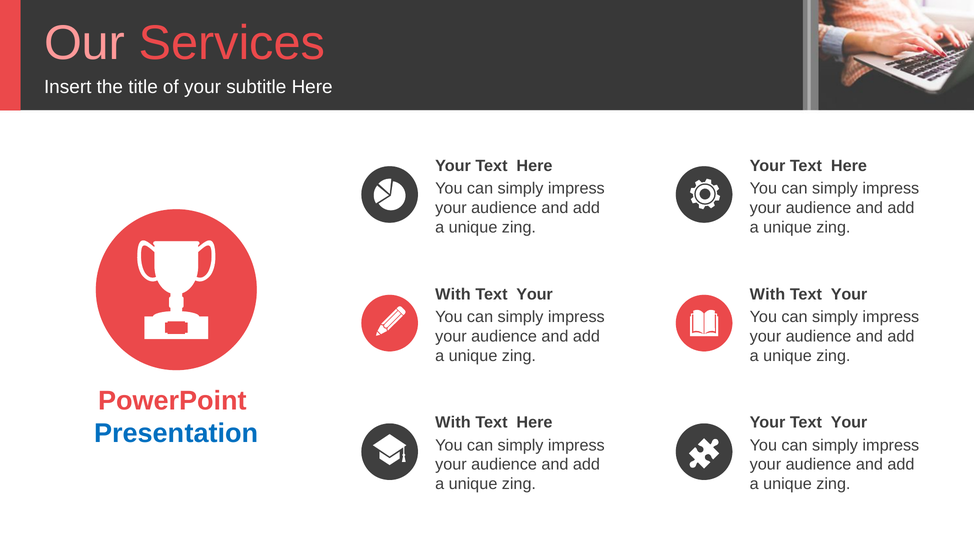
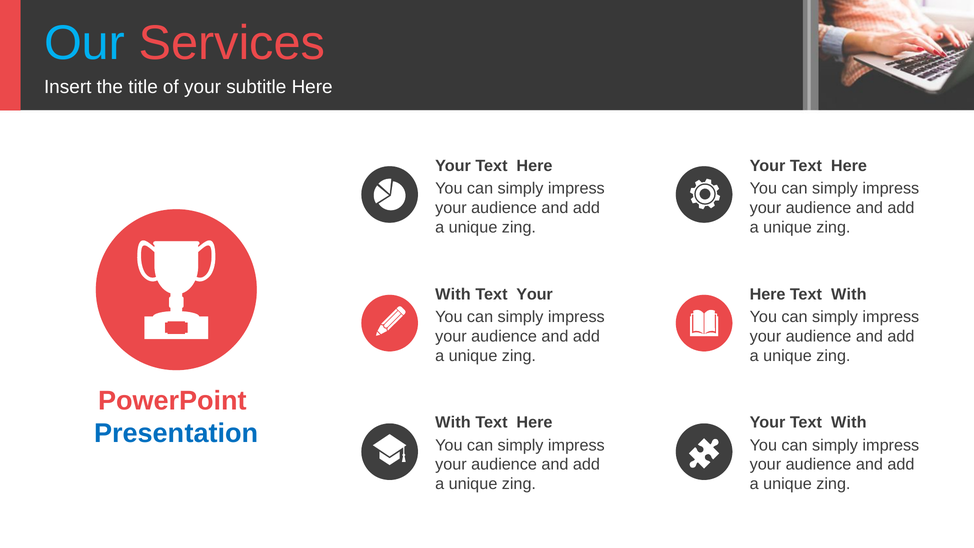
Our colour: pink -> light blue
With at (767, 294): With -> Here
Your at (849, 294): Your -> With
Your Text Your: Your -> With
